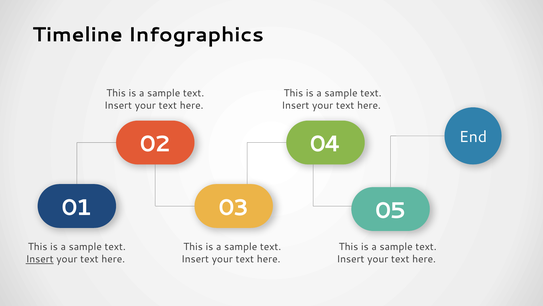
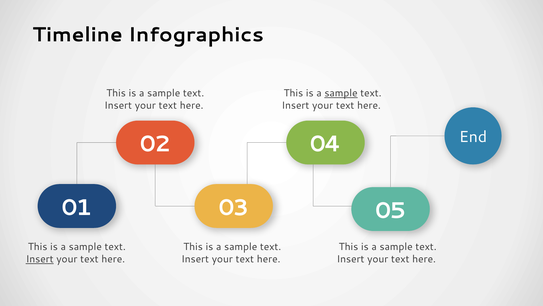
sample at (341, 93) underline: none -> present
